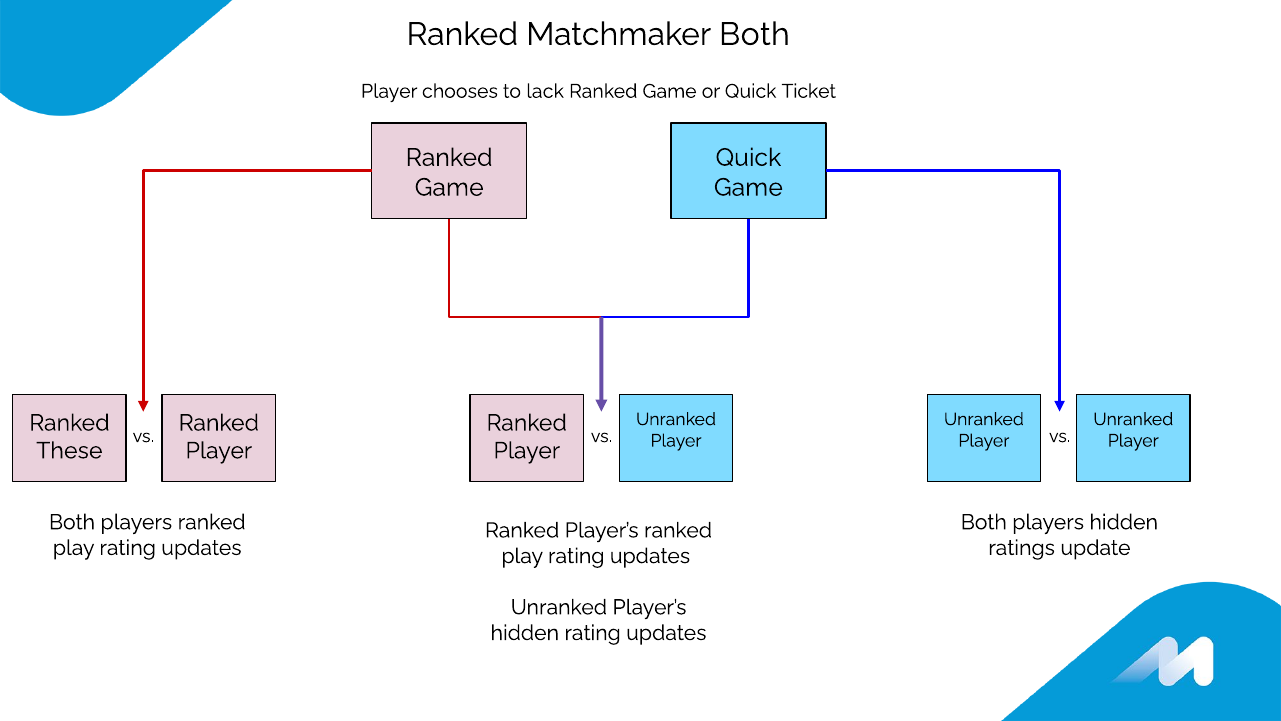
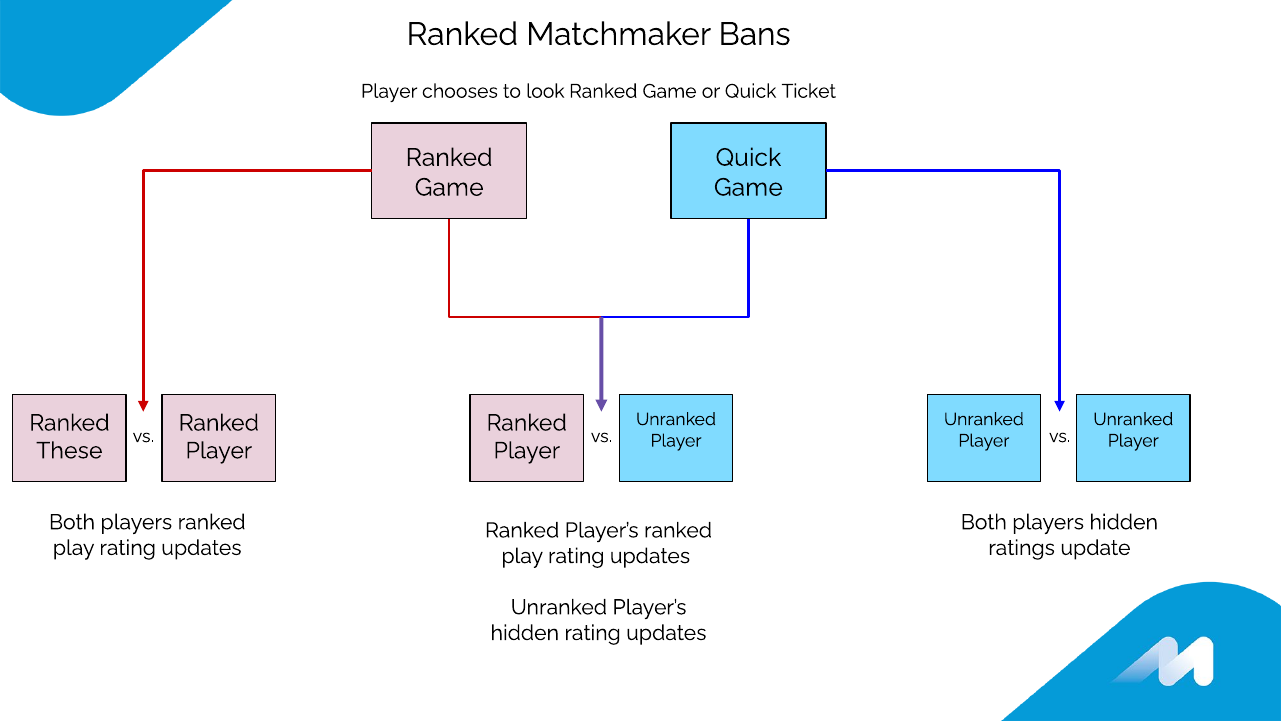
Matchmaker Both: Both -> Bans
lack: lack -> look
